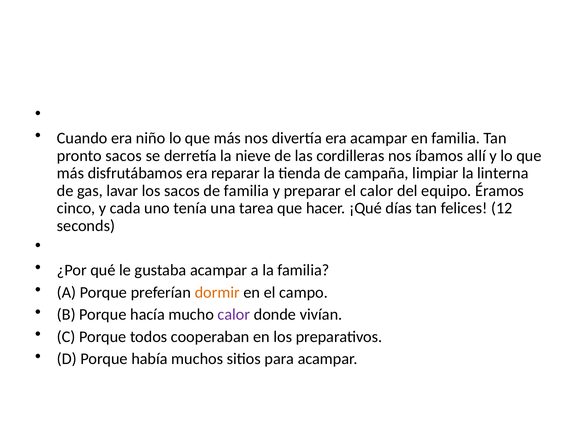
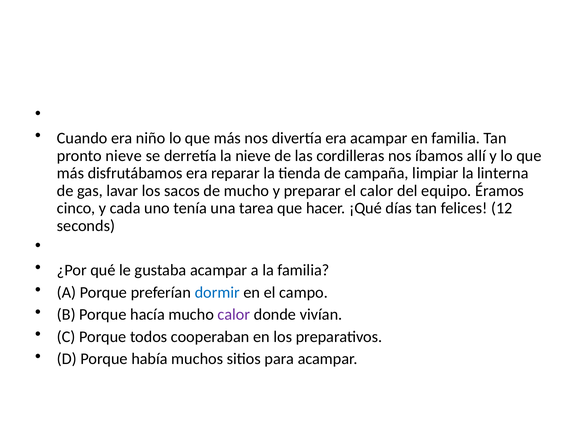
pronto sacos: sacos -> nieve
de familia: familia -> mucho
dormir colour: orange -> blue
